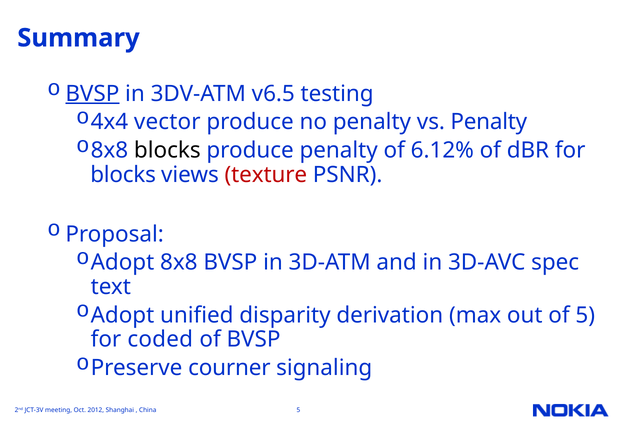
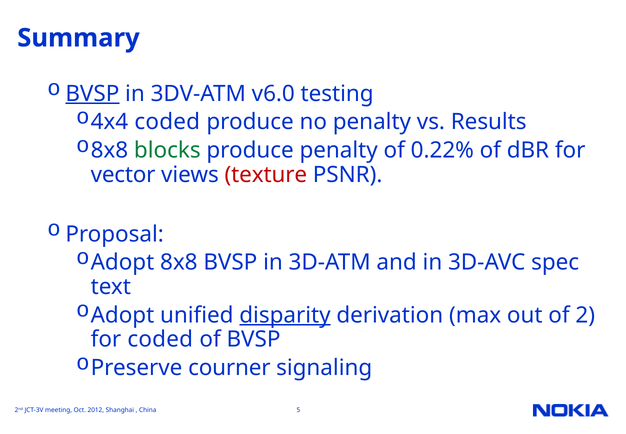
v6.5: v6.5 -> v6.0
4x4 vector: vector -> coded
vs Penalty: Penalty -> Results
blocks at (167, 150) colour: black -> green
6.12%: 6.12% -> 0.22%
blocks at (123, 174): blocks -> vector
disparity underline: none -> present
of 5: 5 -> 2
